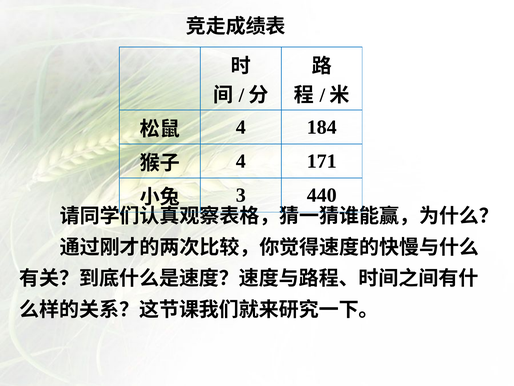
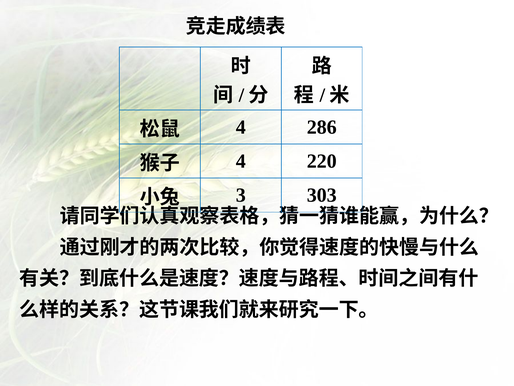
184: 184 -> 286
171: 171 -> 220
440: 440 -> 303
